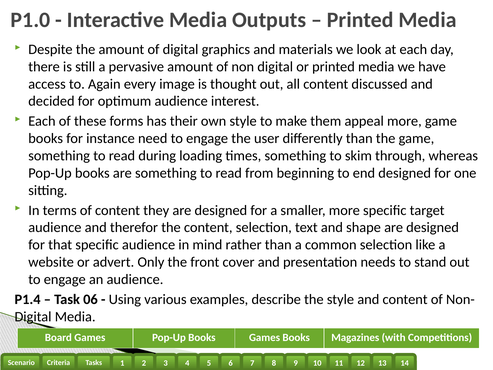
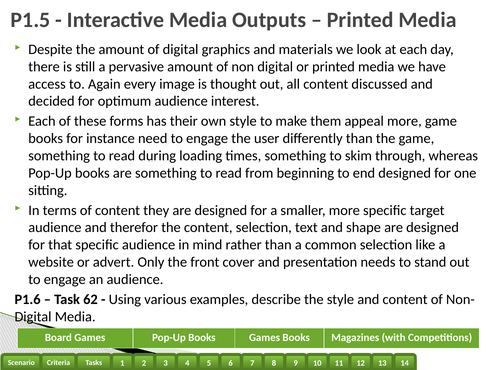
P1.0: P1.0 -> P1.5
P1.4: P1.4 -> P1.6
06: 06 -> 62
